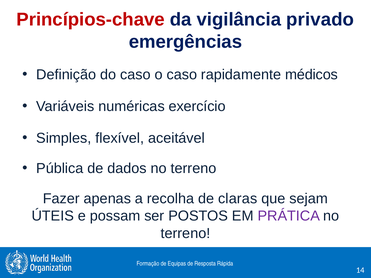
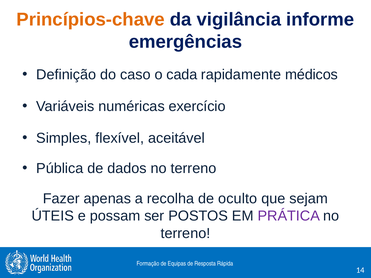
Princípios-chave colour: red -> orange
privado: privado -> informe
o caso: caso -> cada
claras: claras -> oculto
